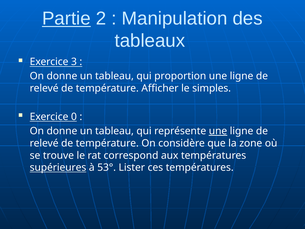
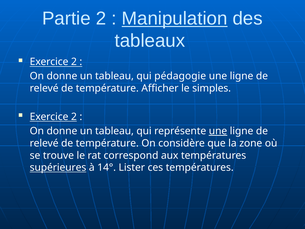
Partie underline: present -> none
Manipulation underline: none -> present
3 at (74, 62): 3 -> 2
proportion: proportion -> pédagogie
0 at (74, 117): 0 -> 2
53°: 53° -> 14°
